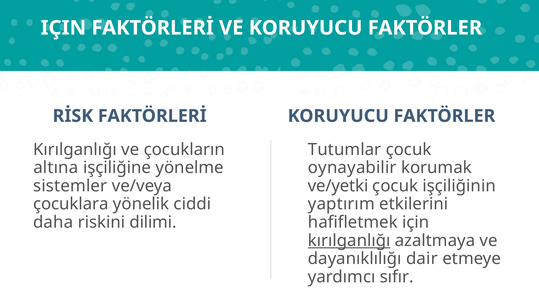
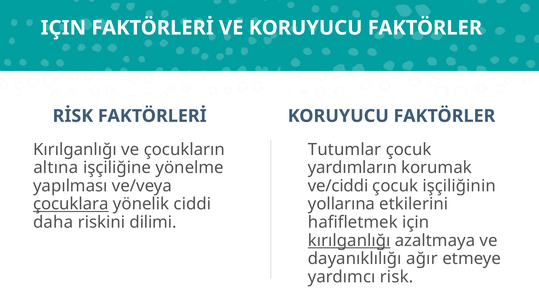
oynayabilir: oynayabilir -> yardımların
sistemler: sistemler -> yapılması
ve/yetki: ve/yetki -> ve/ciddi
çocuklara underline: none -> present
yaptırım: yaptırım -> yollarına
dair: dair -> ağır
sıfır: sıfır -> risk
